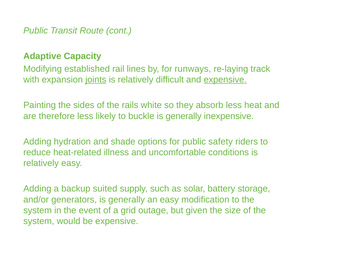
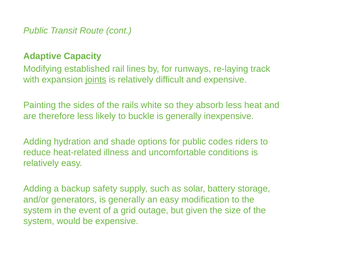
expensive at (225, 80) underline: present -> none
safety: safety -> codes
suited: suited -> safety
